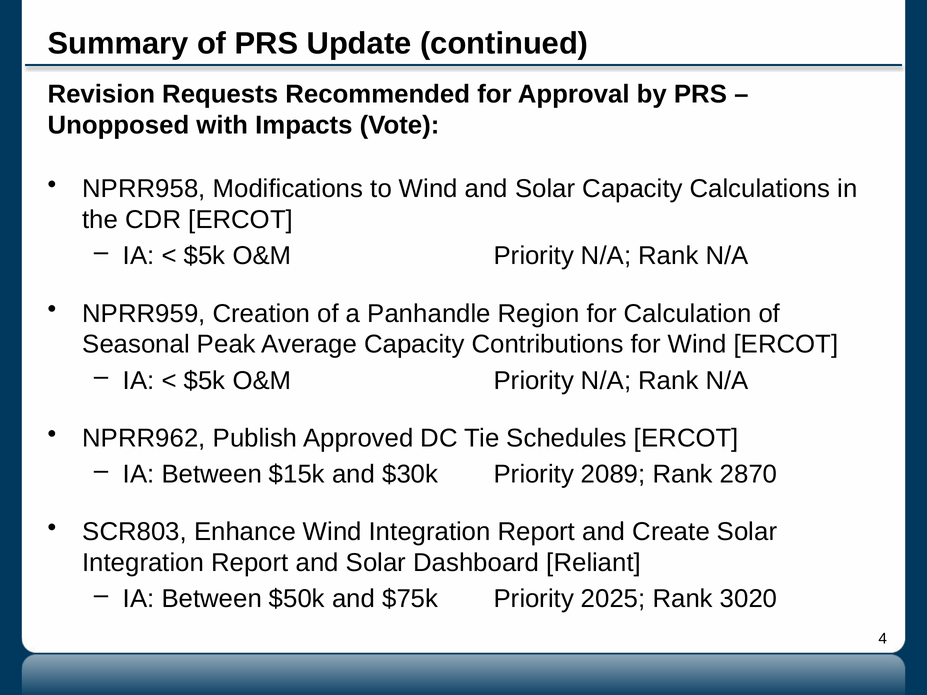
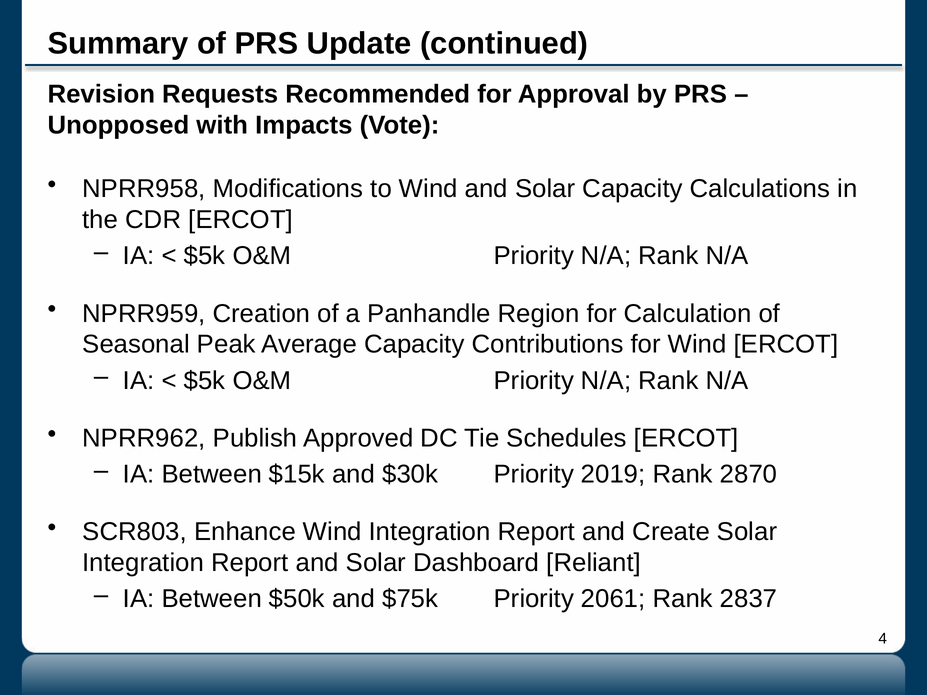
2089: 2089 -> 2019
2025: 2025 -> 2061
3020: 3020 -> 2837
